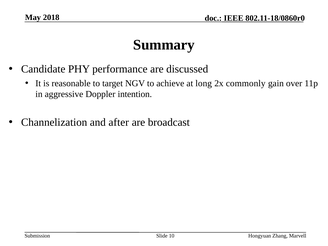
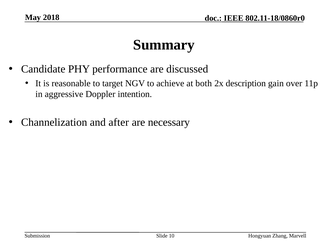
long: long -> both
commonly: commonly -> description
broadcast: broadcast -> necessary
